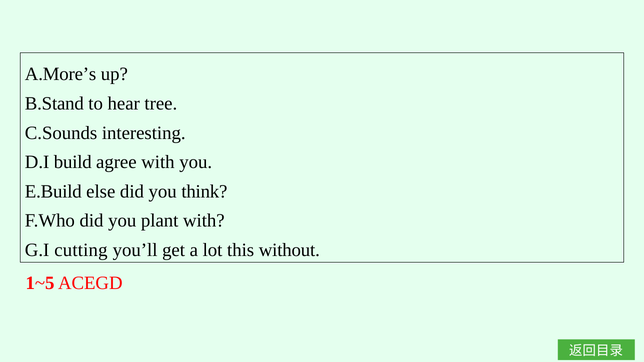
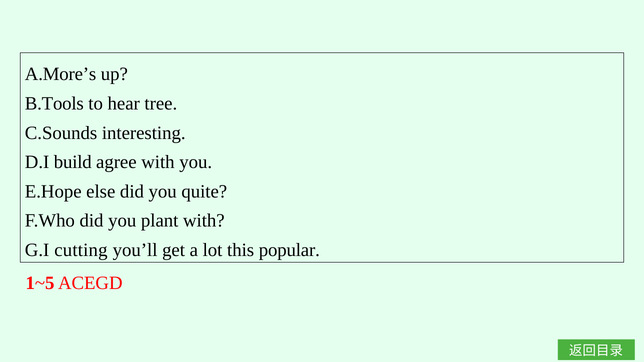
B.Stand: B.Stand -> B.Tools
E.Build: E.Build -> E.Hope
think: think -> quite
without: without -> popular
